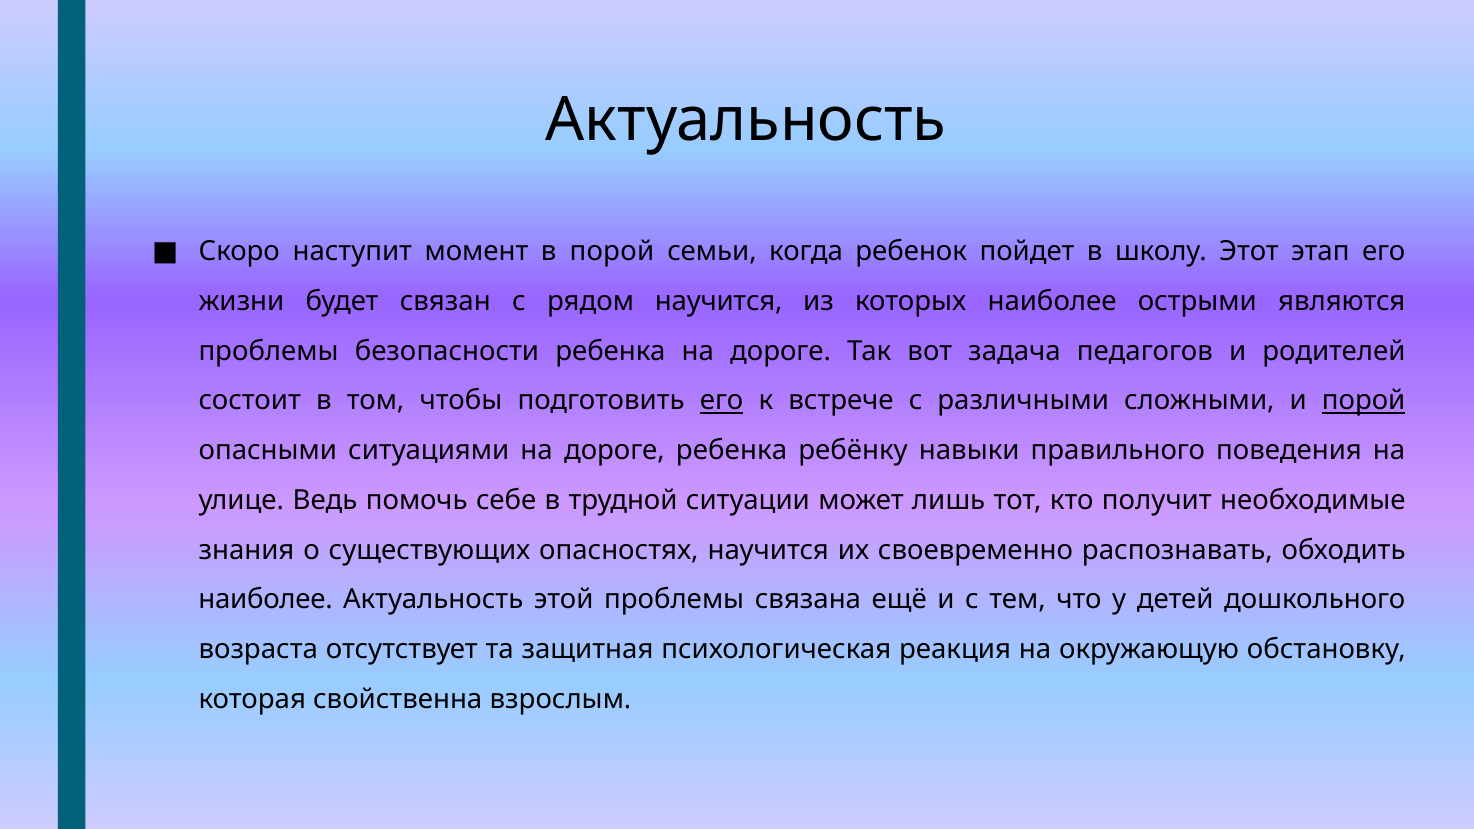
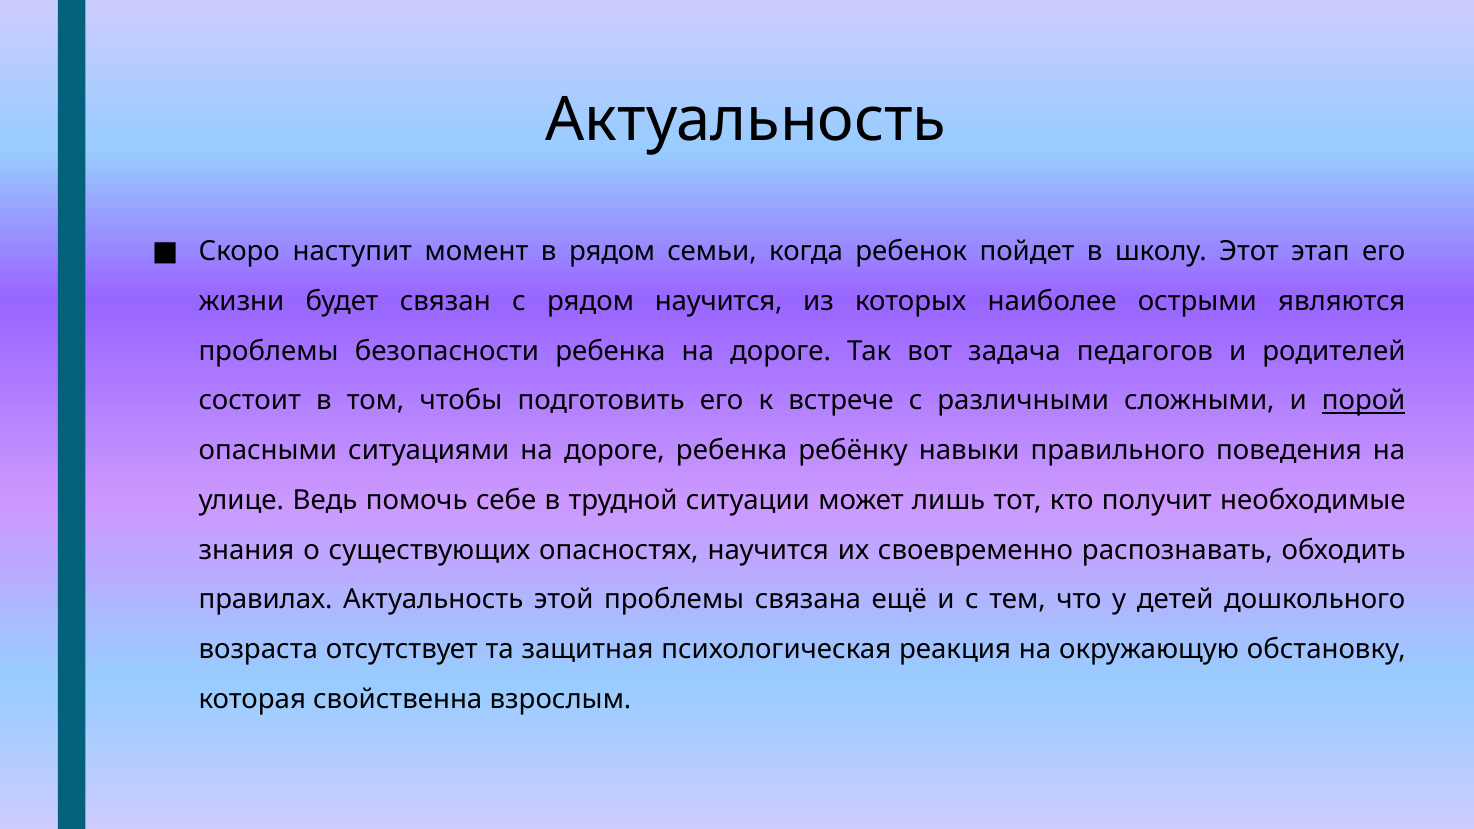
в порой: порой -> рядом
его at (722, 401) underline: present -> none
наиболее at (266, 600): наиболее -> правилах
